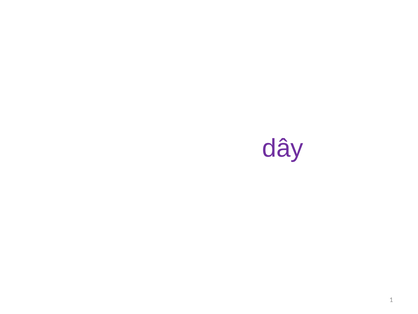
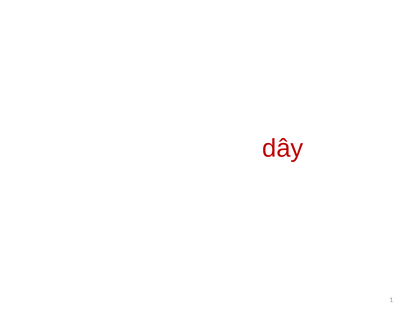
dây colour: purple -> red
